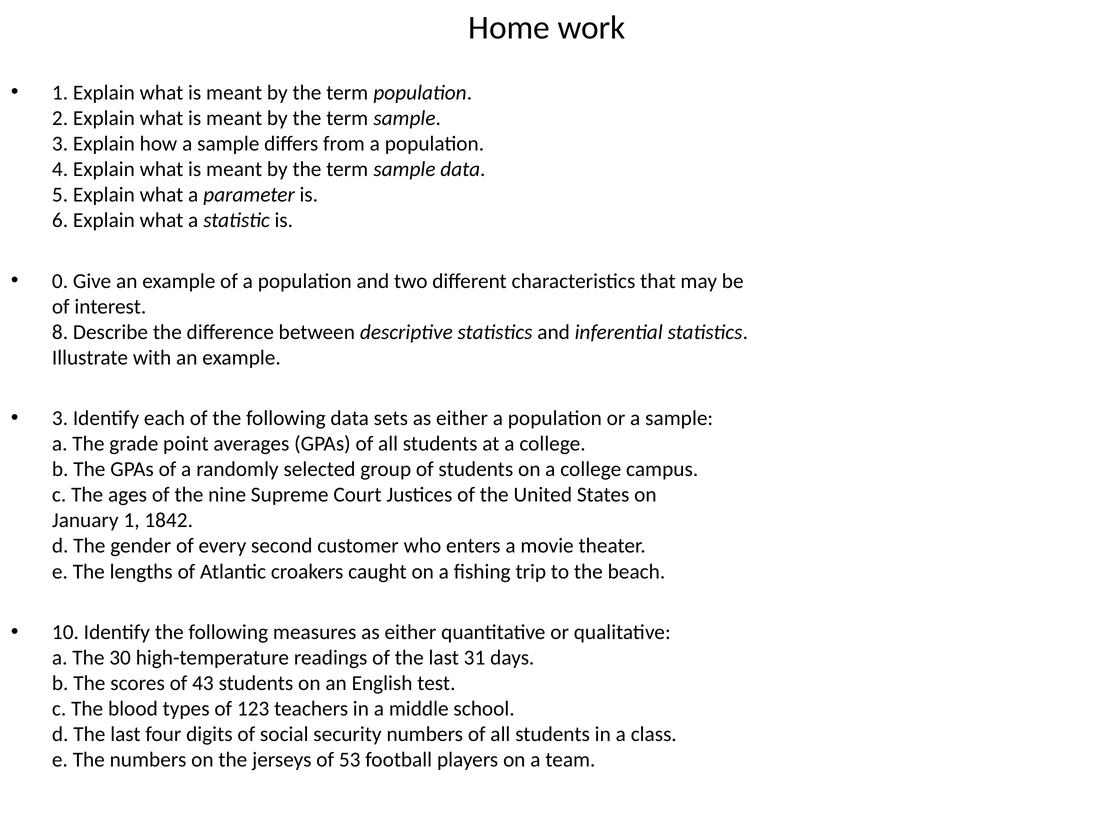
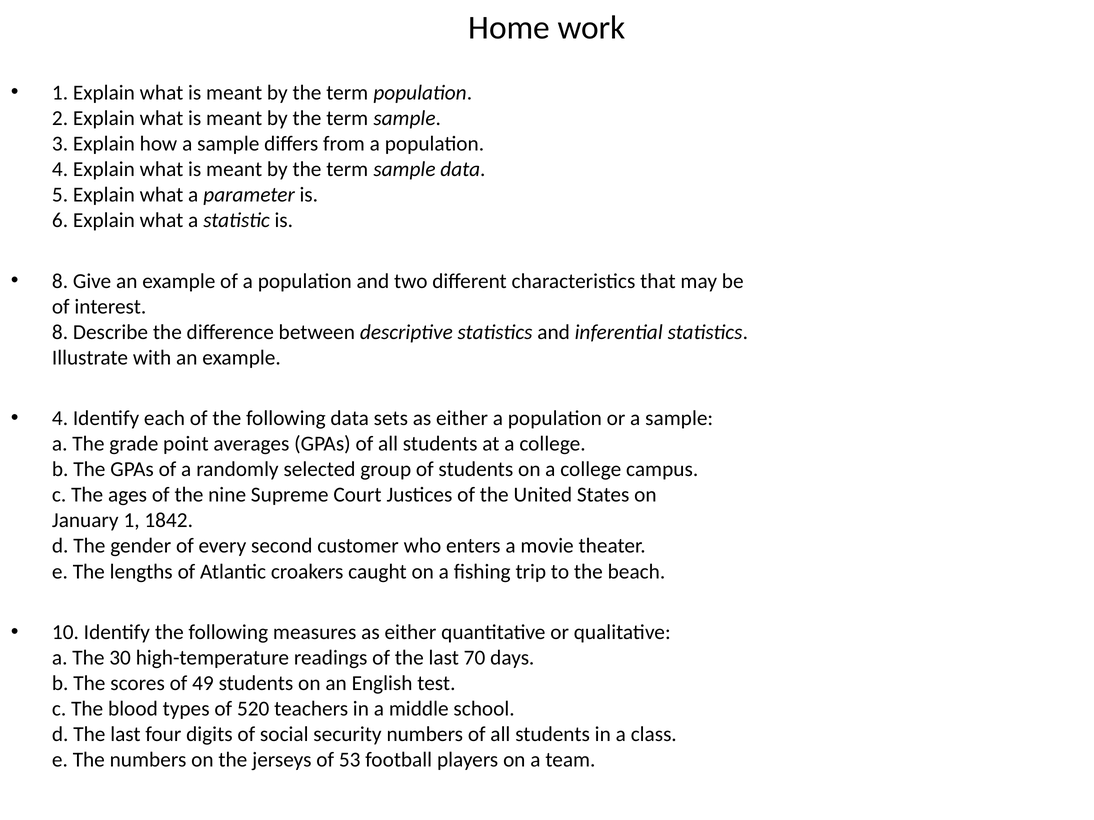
0 at (60, 281): 0 -> 8
3 at (60, 419): 3 -> 4
31: 31 -> 70
43: 43 -> 49
123: 123 -> 520
